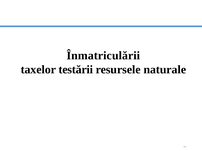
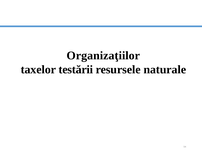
Înmatriculării: Înmatriculării -> Organizaţiilor
